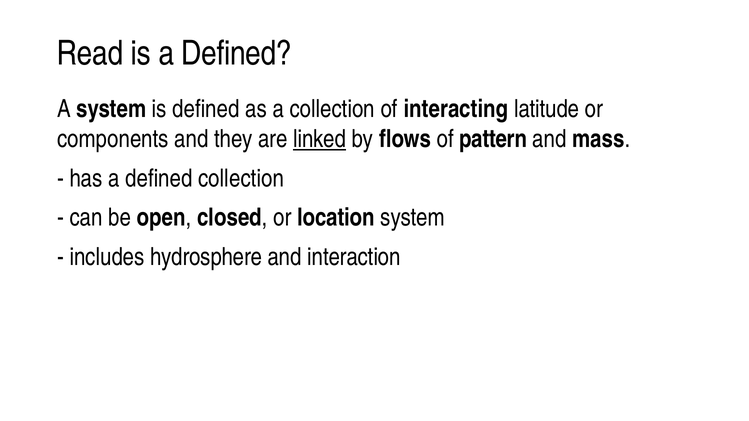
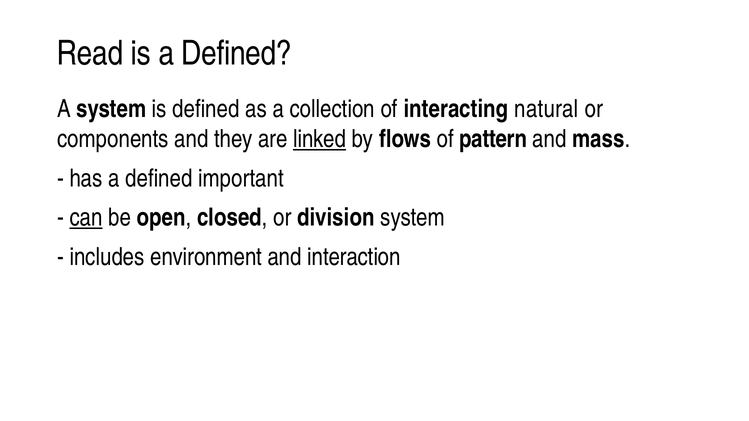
latitude: latitude -> natural
defined collection: collection -> important
can underline: none -> present
location: location -> division
hydrosphere: hydrosphere -> environment
